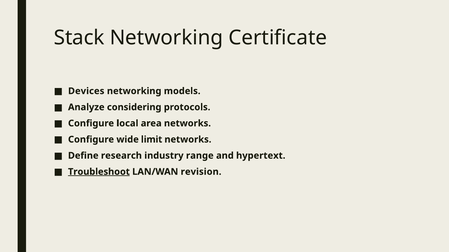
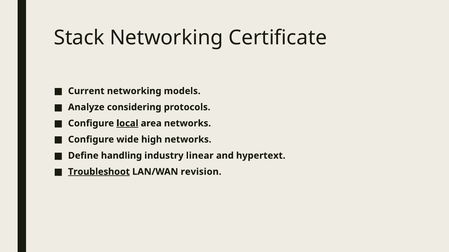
Devices: Devices -> Current
local underline: none -> present
limit: limit -> high
research: research -> handling
range: range -> linear
